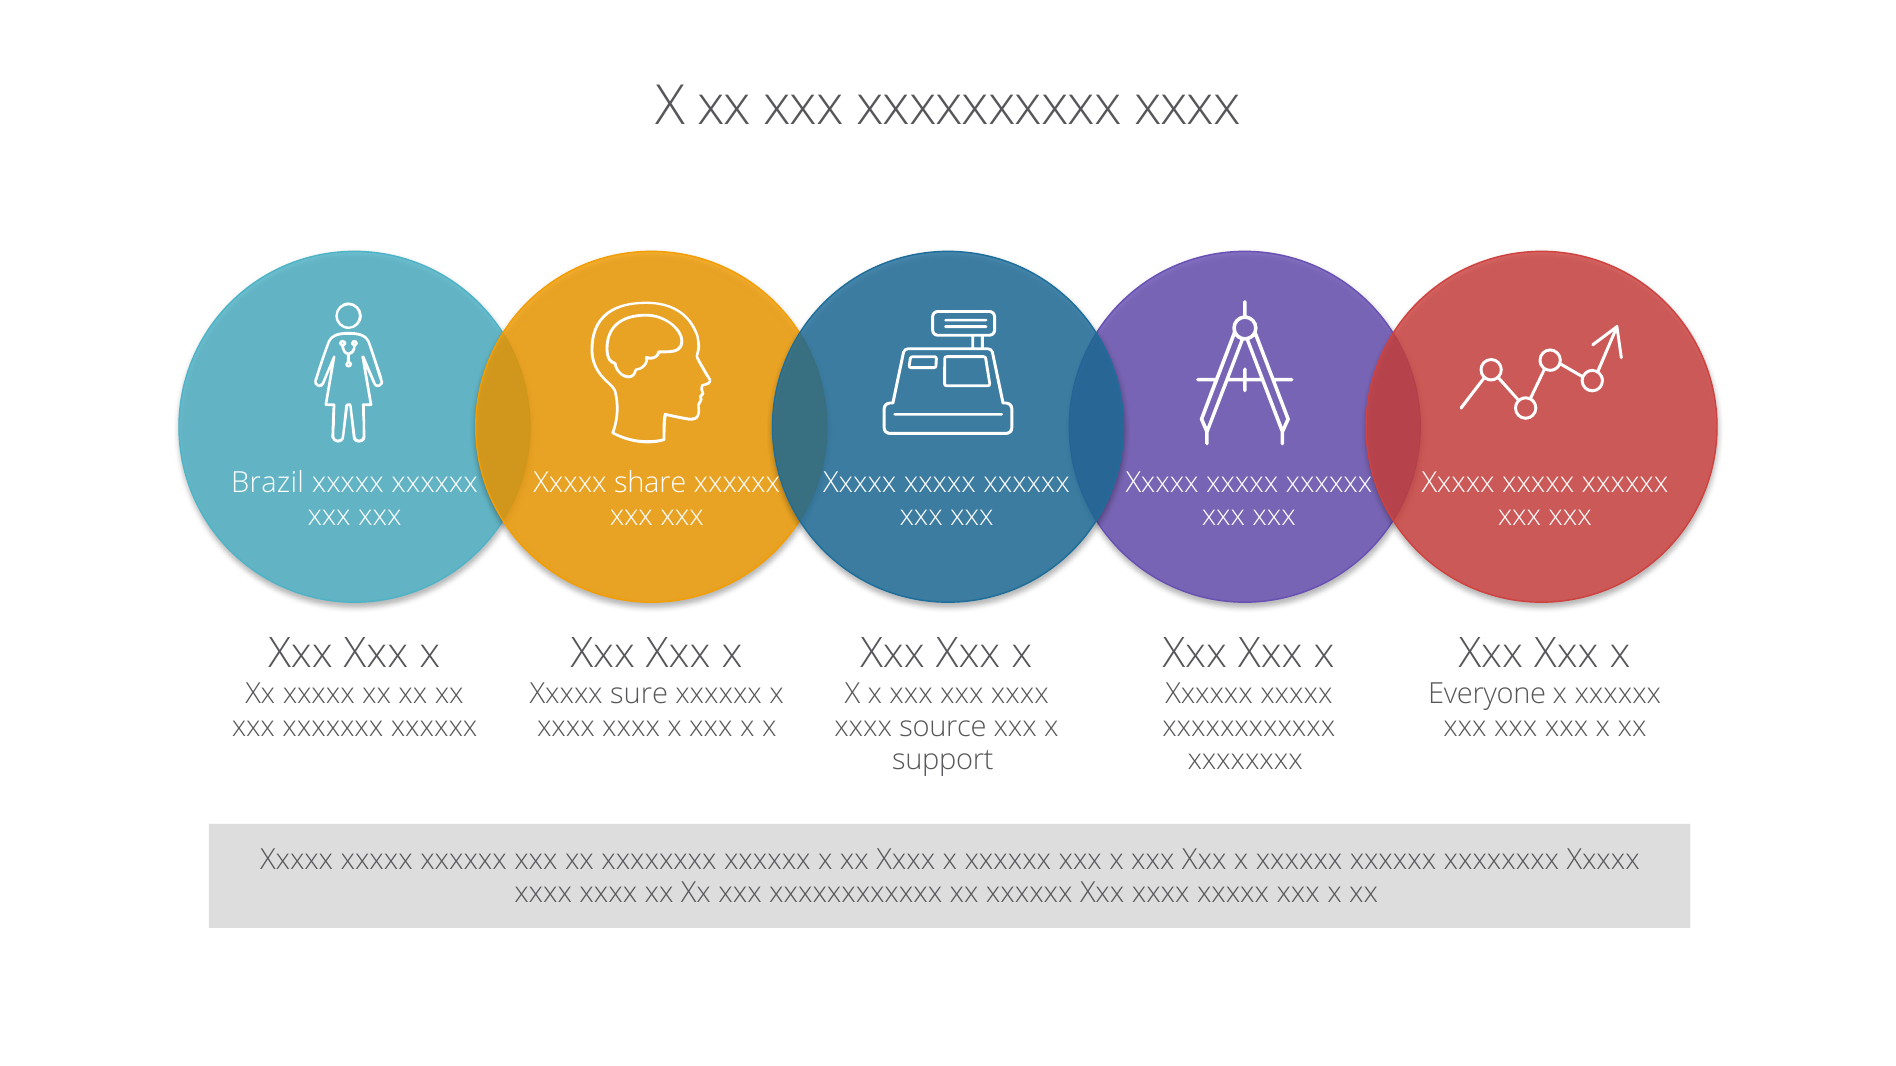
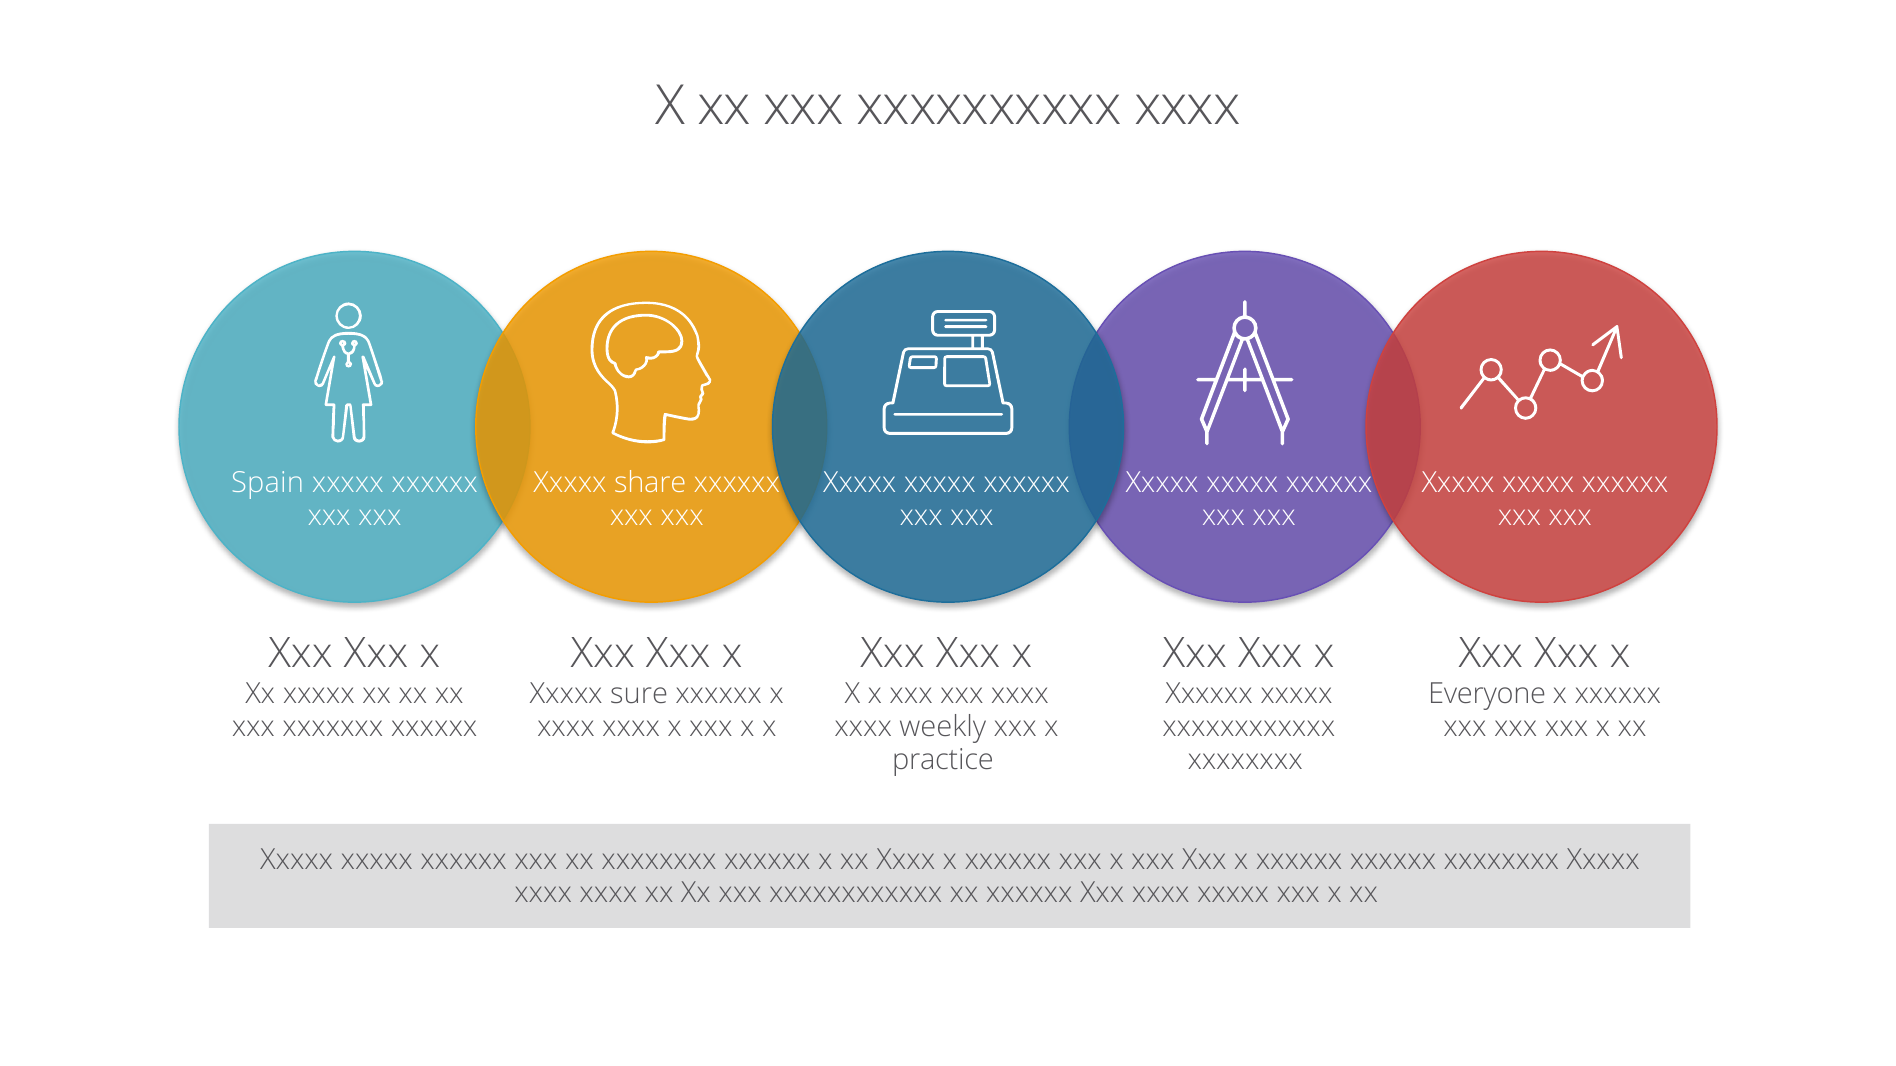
Brazil: Brazil -> Spain
source: source -> weekly
support: support -> practice
